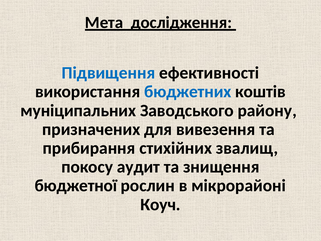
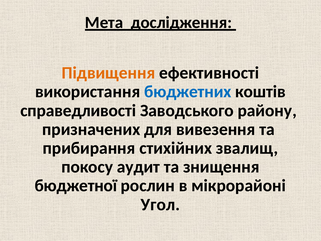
Підвищення colour: blue -> orange
муніципальних: муніципальних -> справедливості
Коуч: Коуч -> Угол
